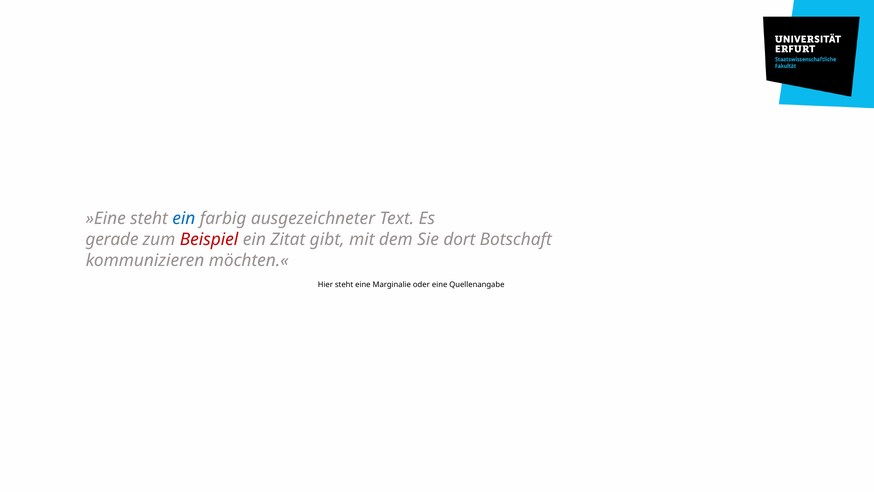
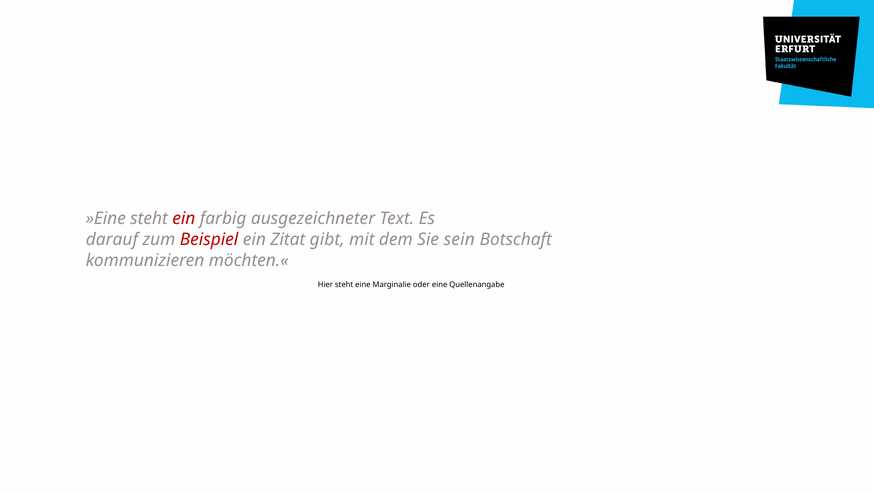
ein at (184, 219) colour: blue -> red
gerade: gerade -> darauf
dort: dort -> sein
